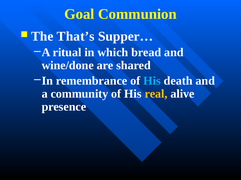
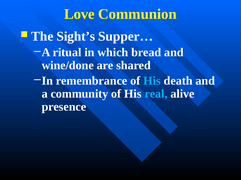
Goal: Goal -> Love
That’s: That’s -> Sight’s
real colour: yellow -> light blue
